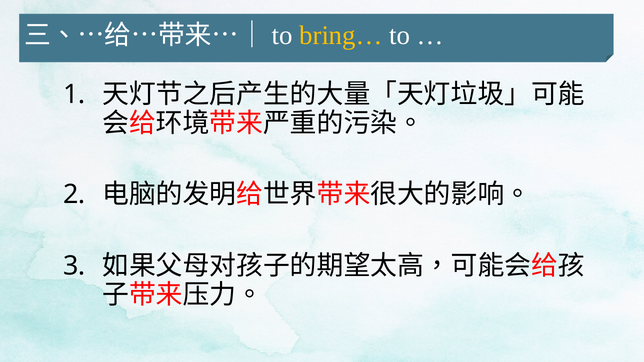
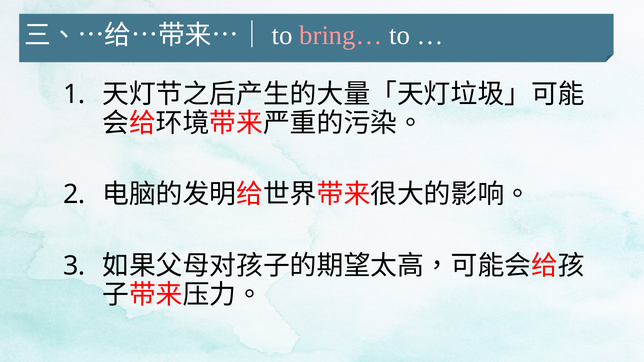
bring… colour: yellow -> pink
